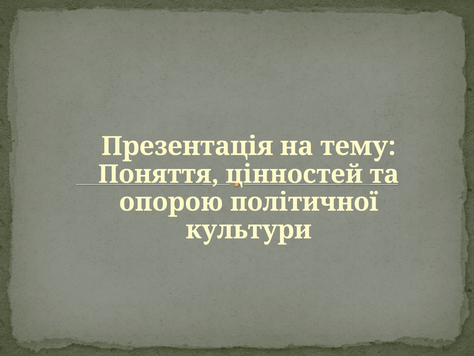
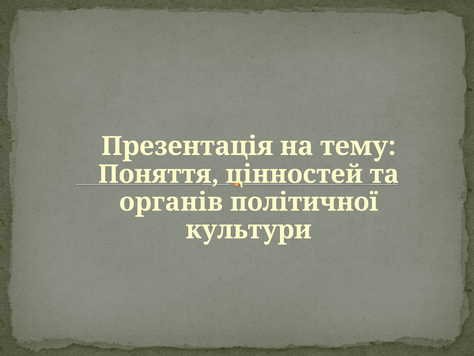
опорою: опорою -> органів
